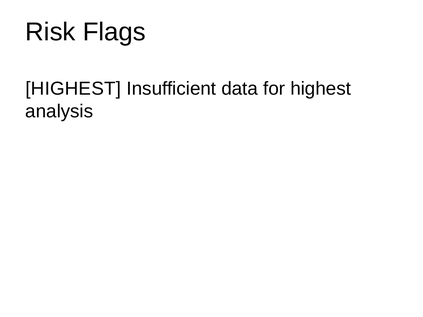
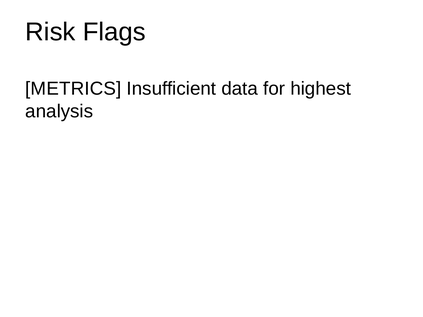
HIGHEST at (73, 89): HIGHEST -> METRICS
